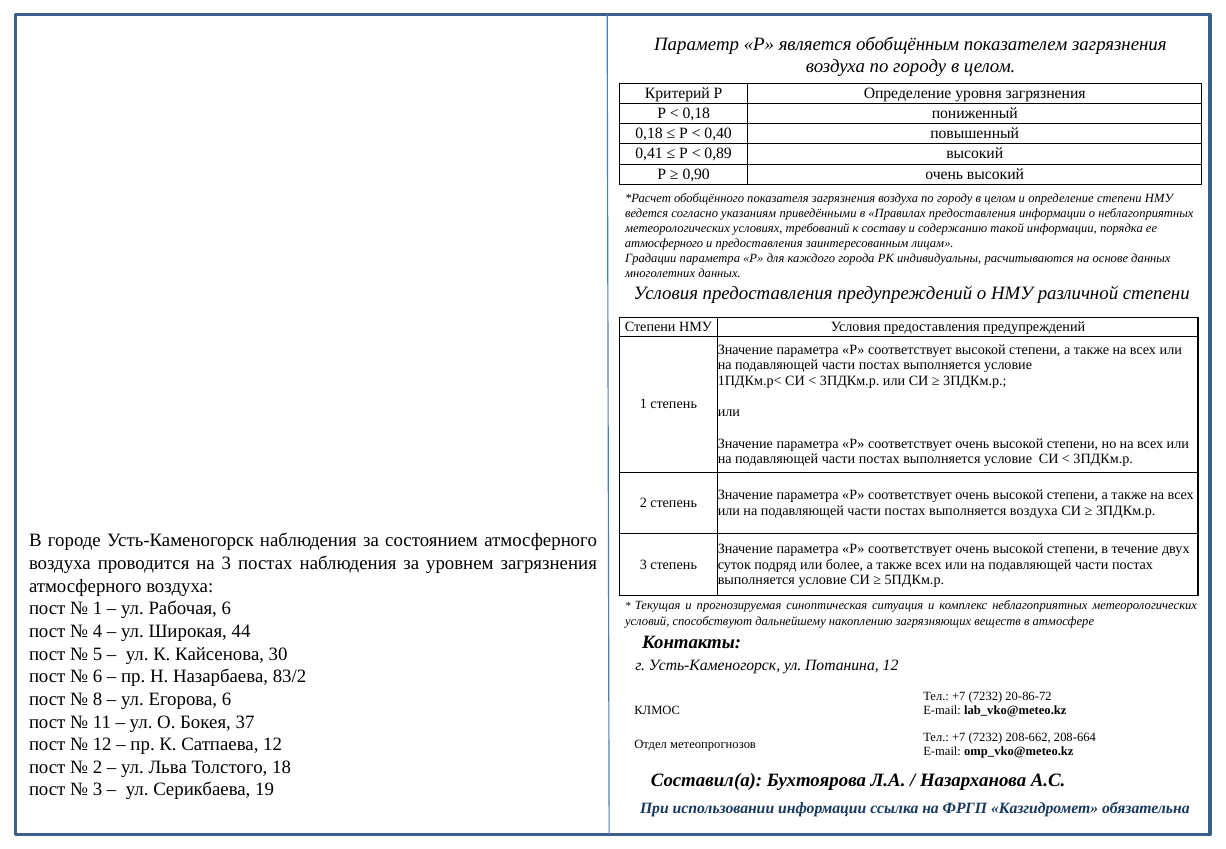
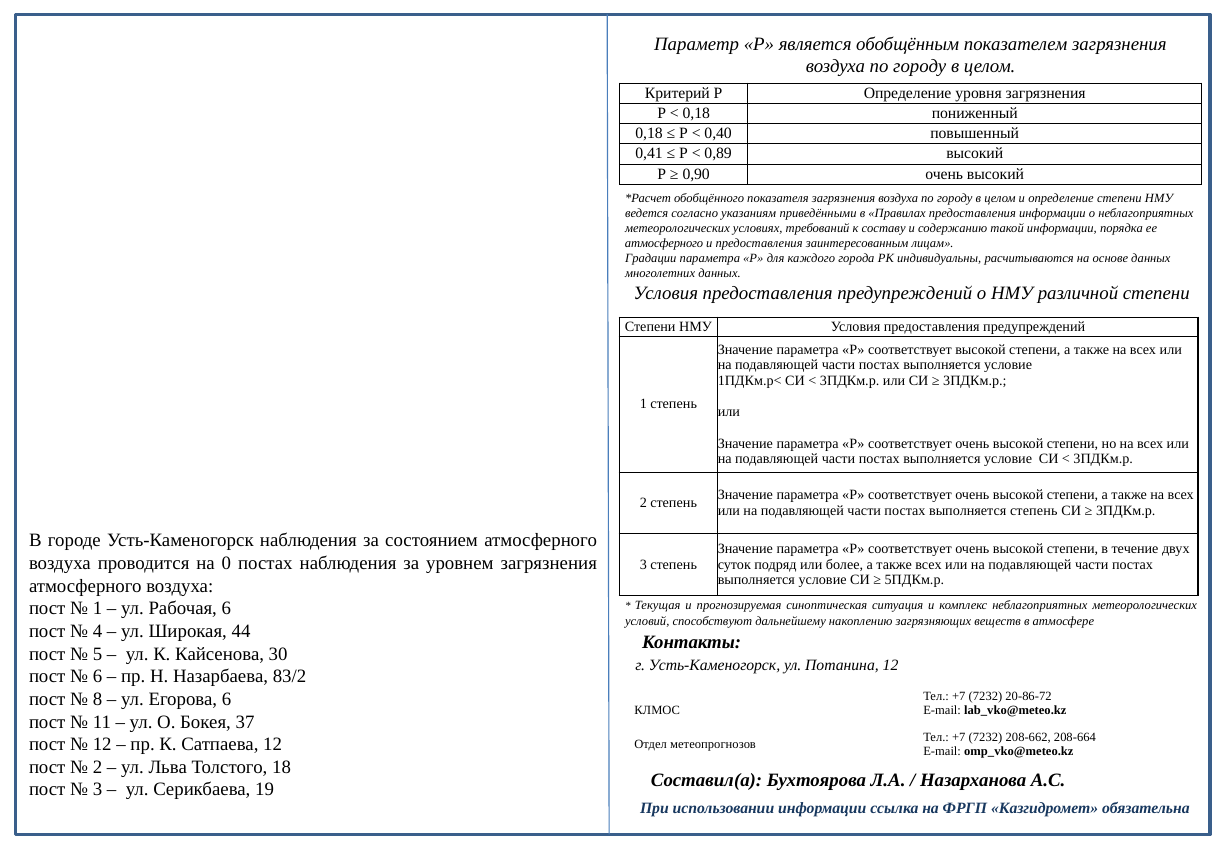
выполняется воздуха: воздуха -> степень
на 3: 3 -> 0
